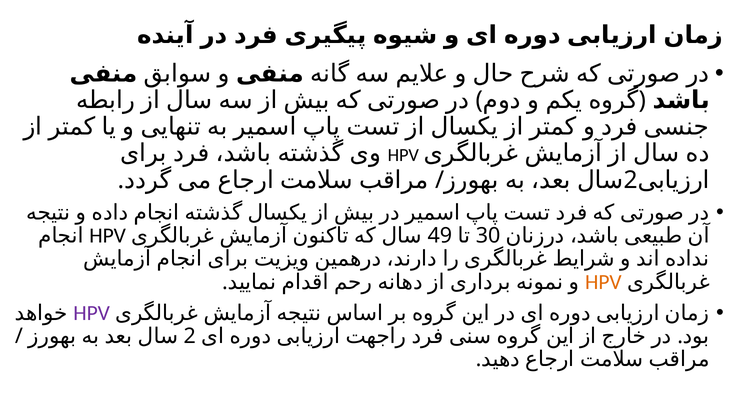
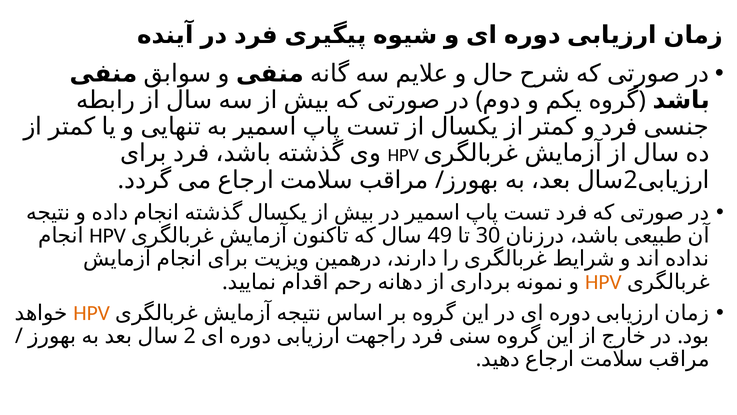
HPV at (92, 313) colour: purple -> orange
